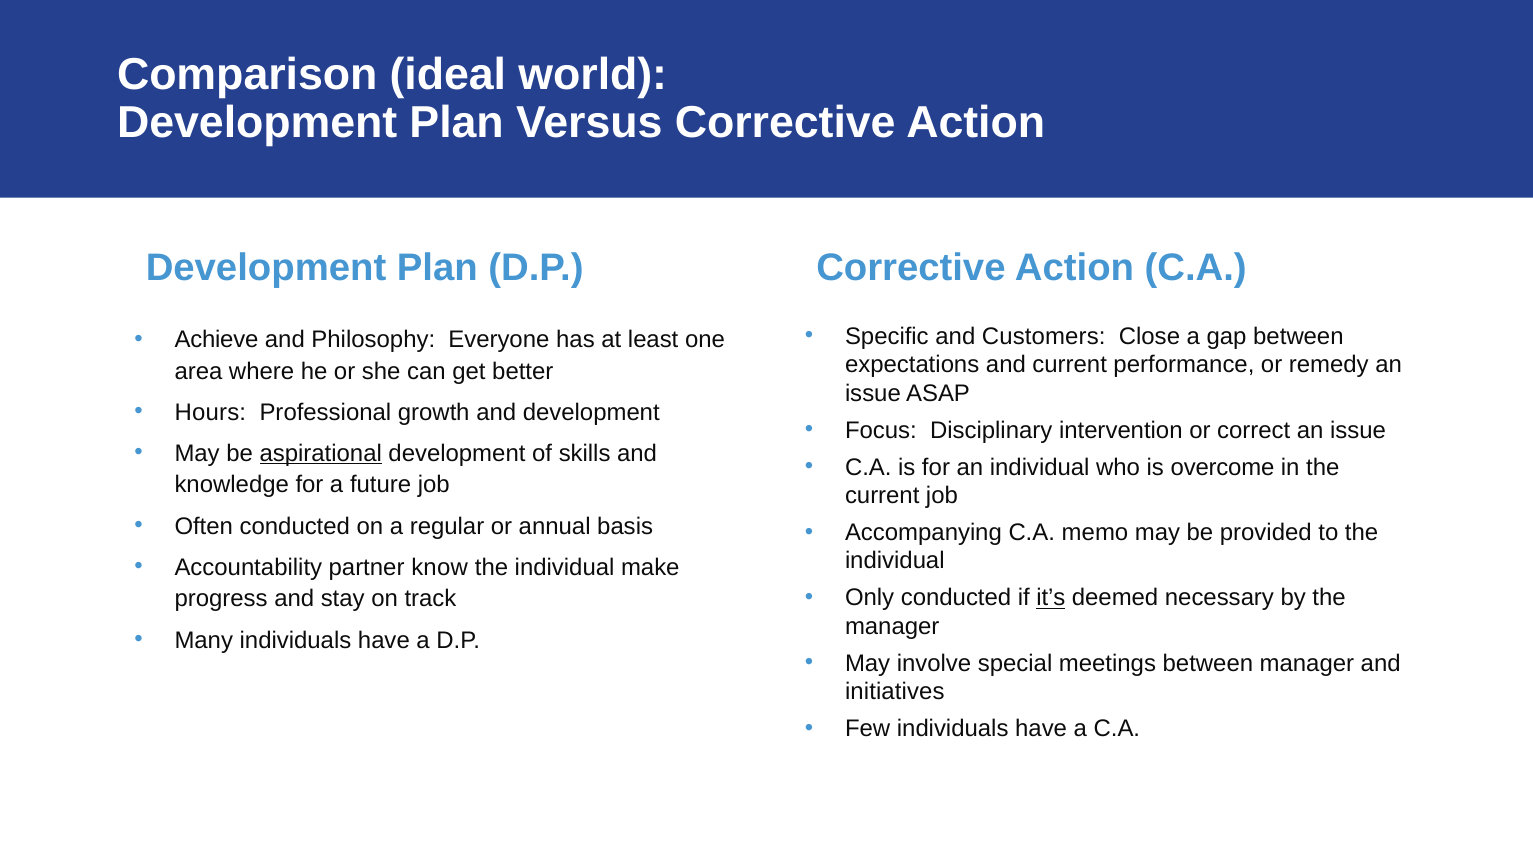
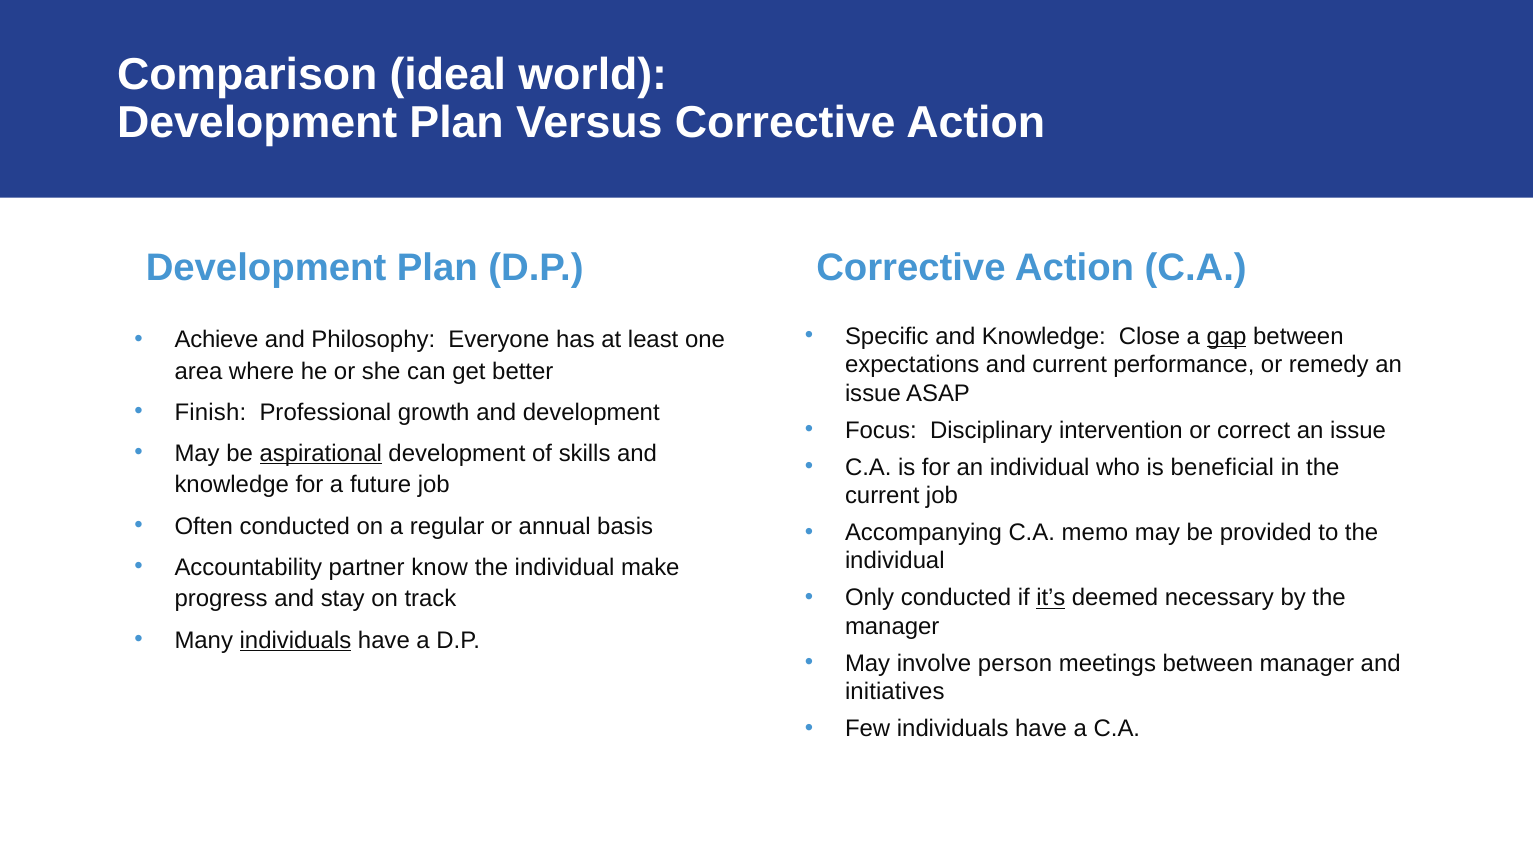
Customers at (1044, 336): Customers -> Knowledge
gap underline: none -> present
Hours: Hours -> Finish
overcome: overcome -> beneficial
individuals at (295, 640) underline: none -> present
special: special -> person
